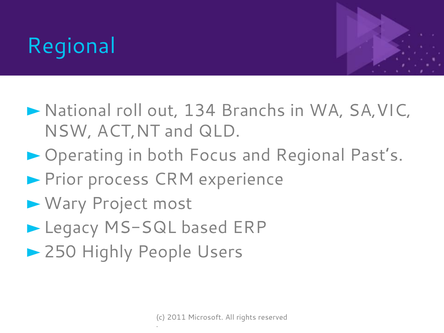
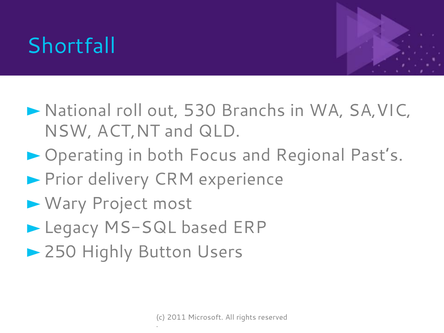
Regional at (71, 46): Regional -> Shortfall
134: 134 -> 530
process: process -> delivery
People: People -> Button
